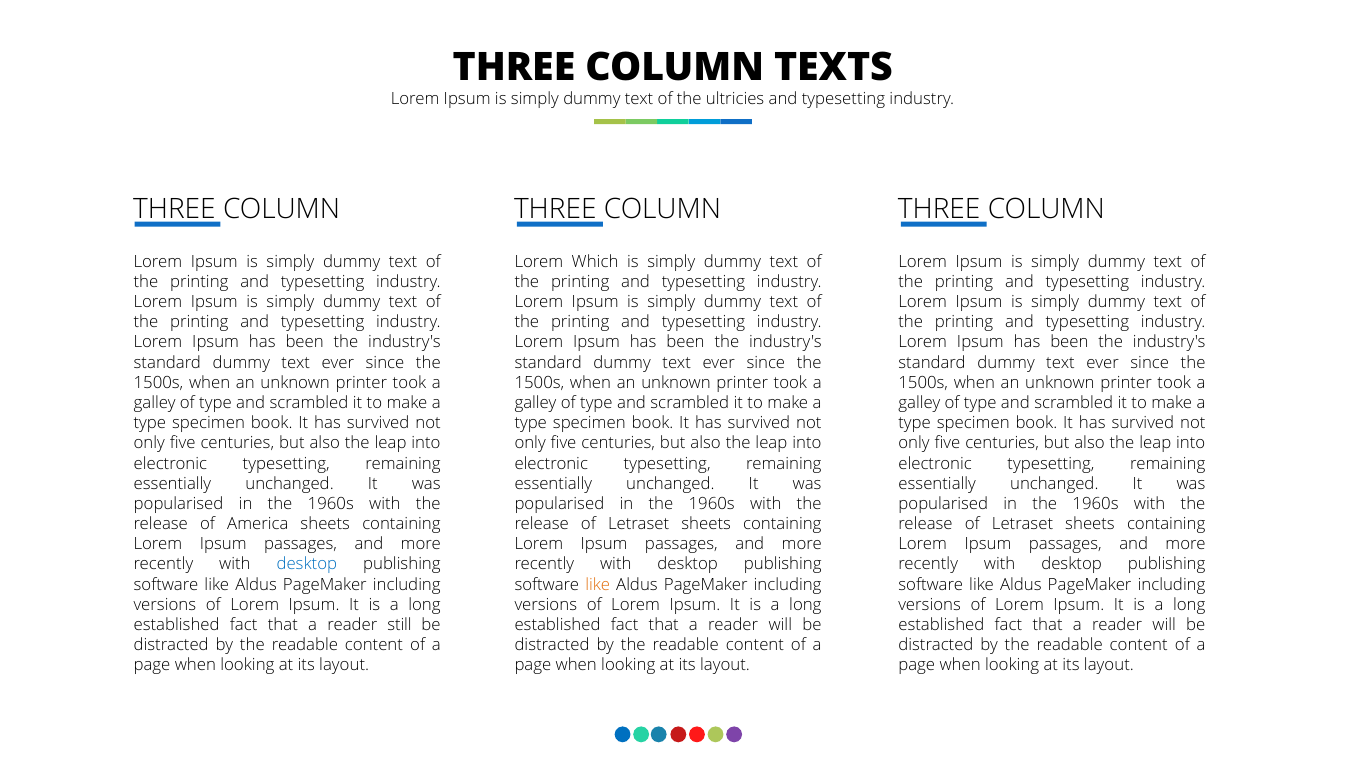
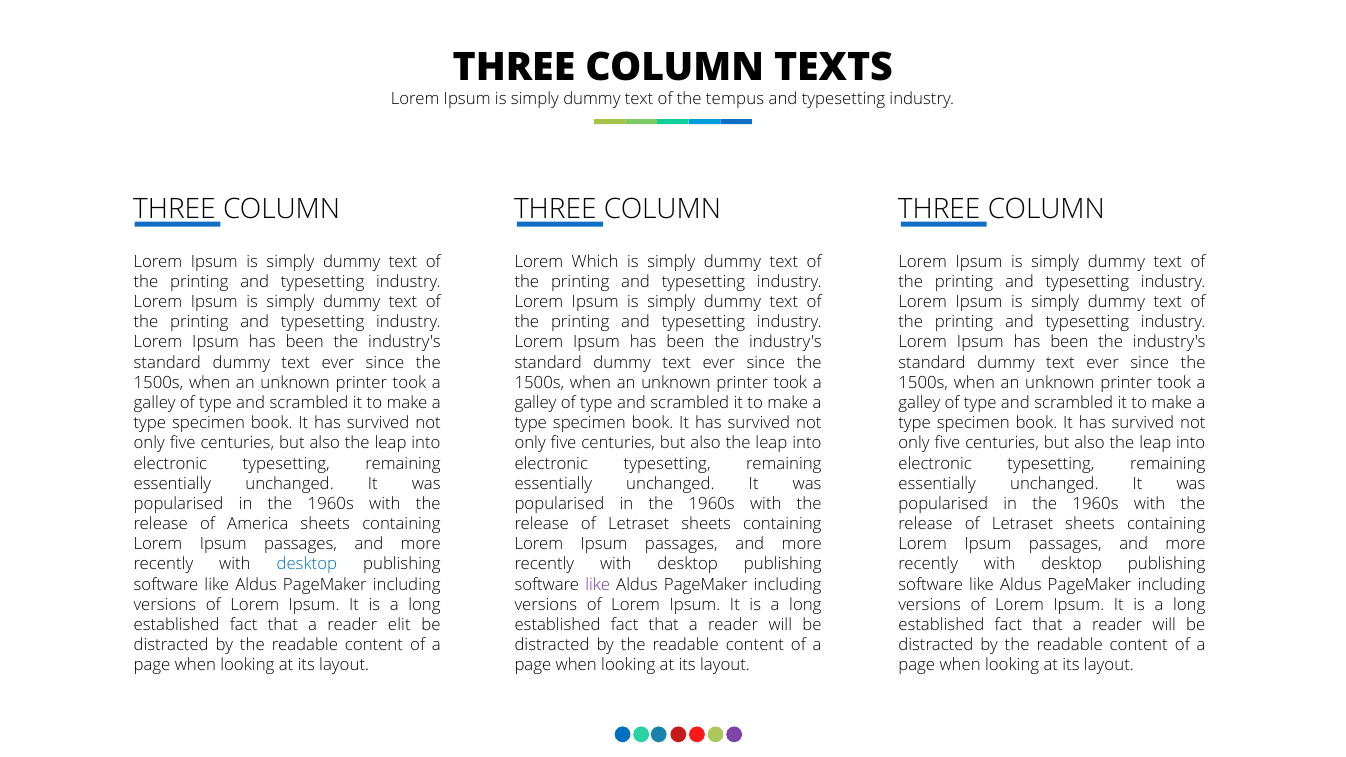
ultricies: ultricies -> tempus
like at (598, 585) colour: orange -> purple
still: still -> elit
